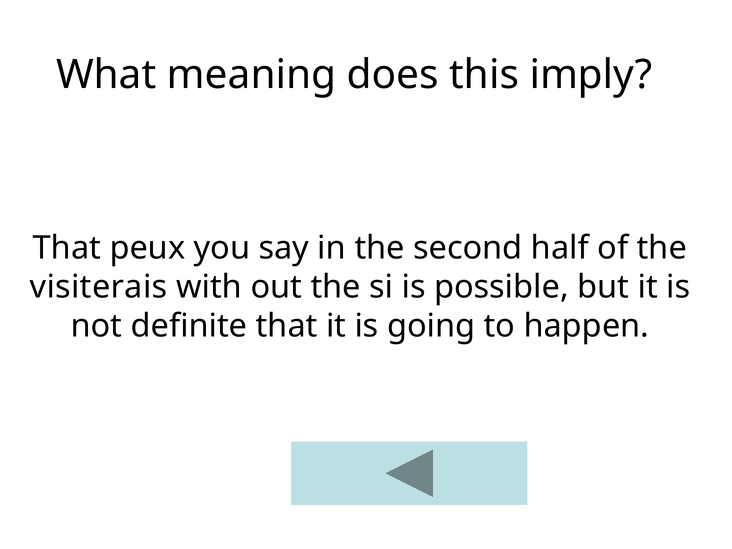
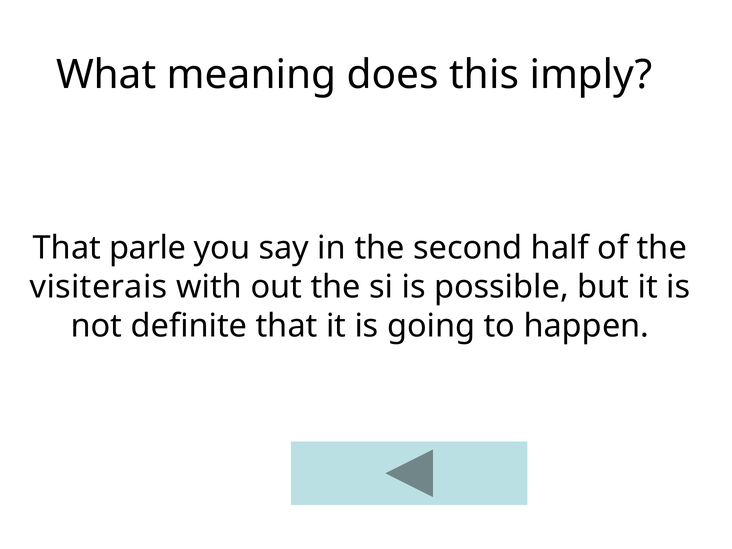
peux: peux -> parle
